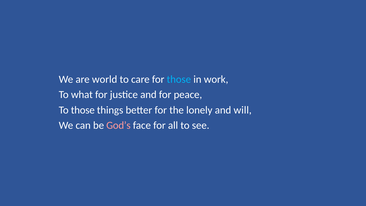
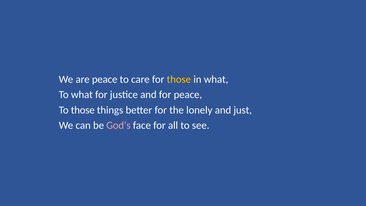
are world: world -> peace
those at (179, 79) colour: light blue -> yellow
in work: work -> what
will: will -> just
